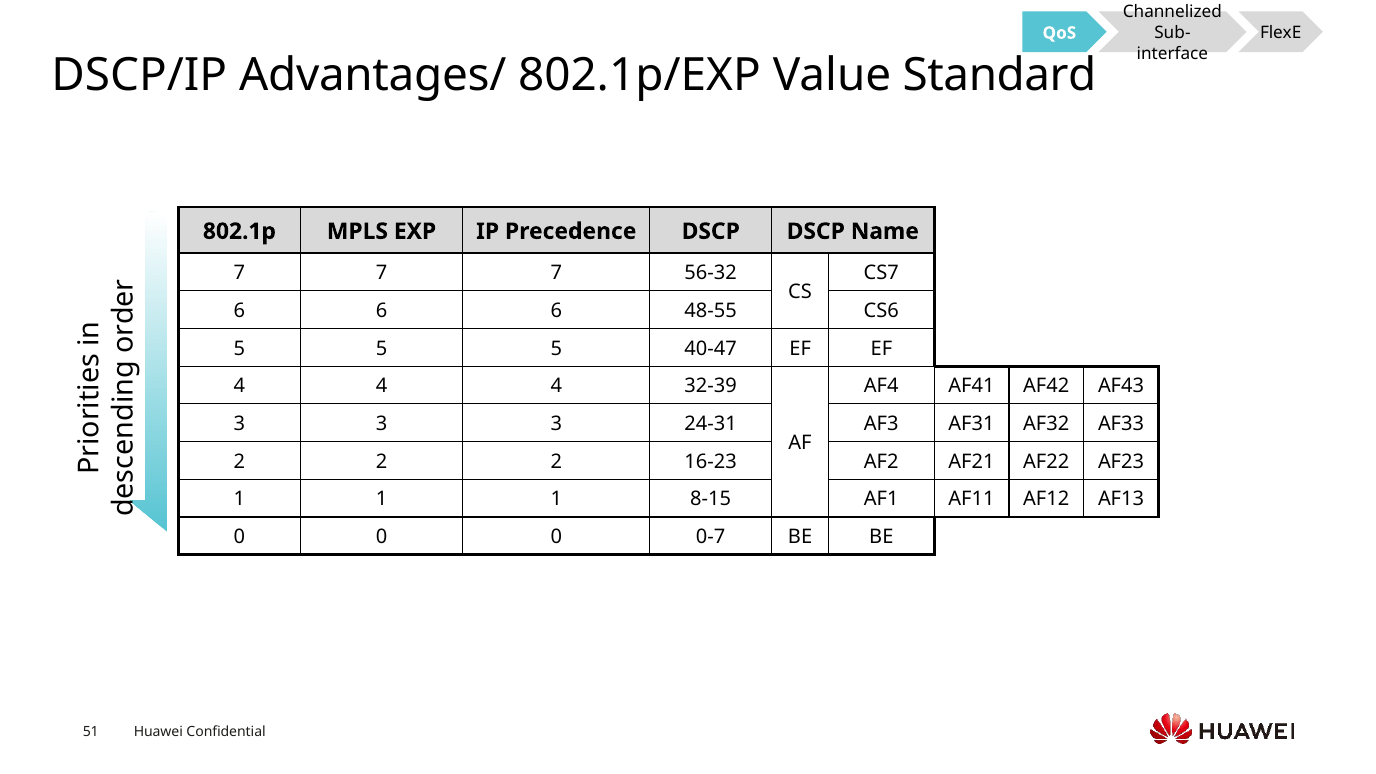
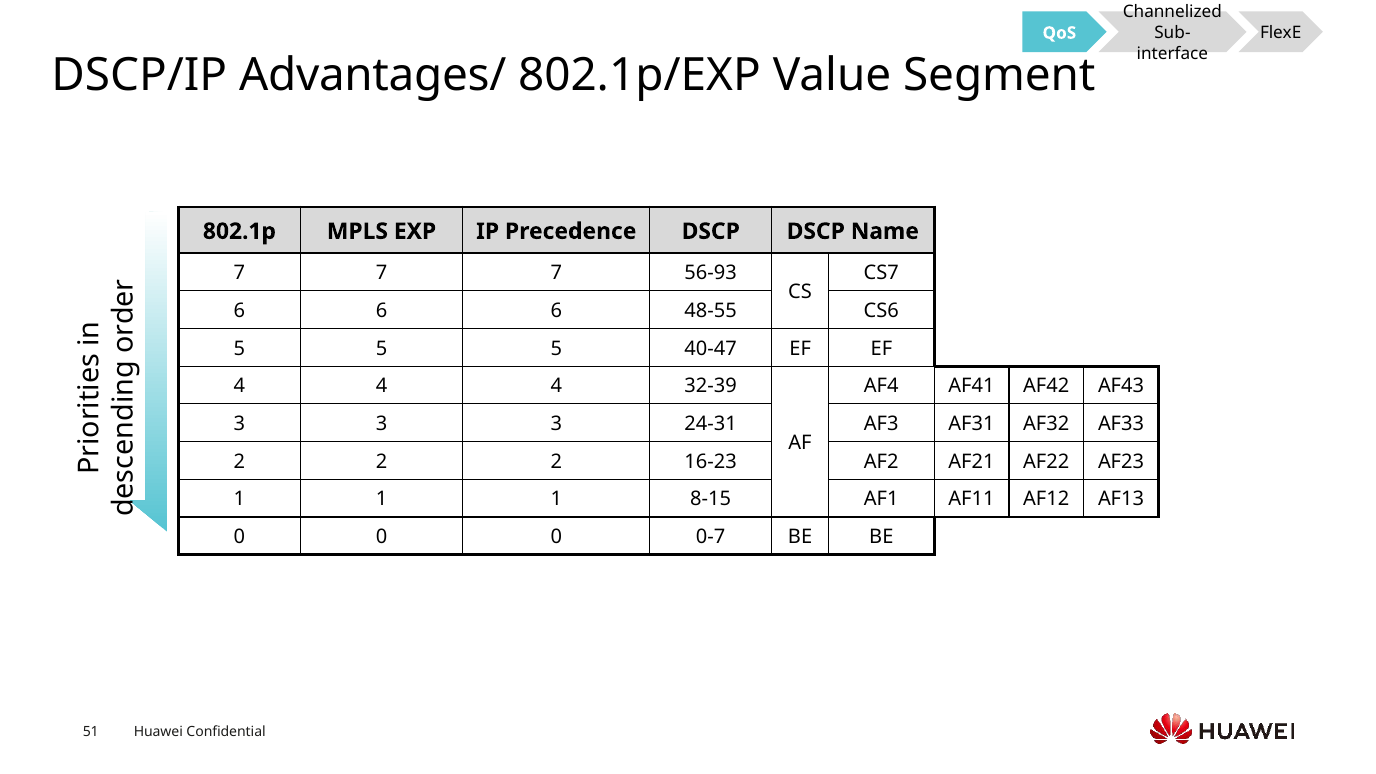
Standard: Standard -> Segment
56-32: 56-32 -> 56-93
